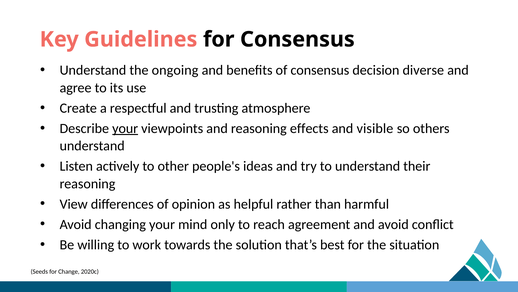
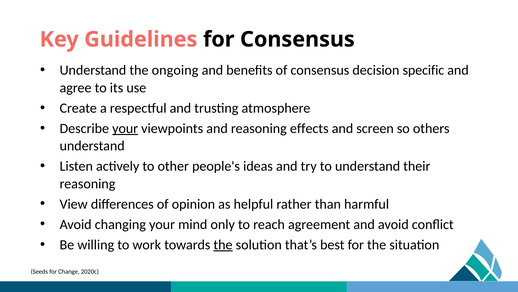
diverse: diverse -> specific
visible: visible -> screen
the at (223, 244) underline: none -> present
